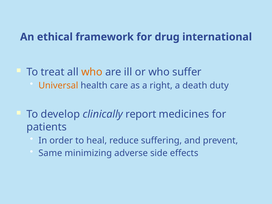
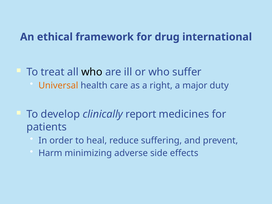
who at (92, 72) colour: orange -> black
death: death -> major
Same: Same -> Harm
